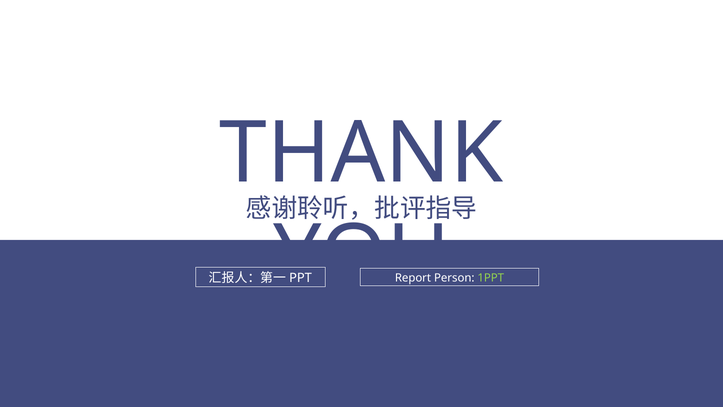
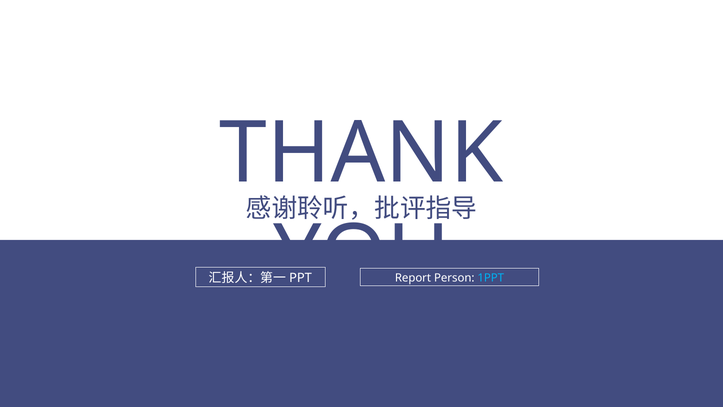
1PPT colour: light green -> light blue
